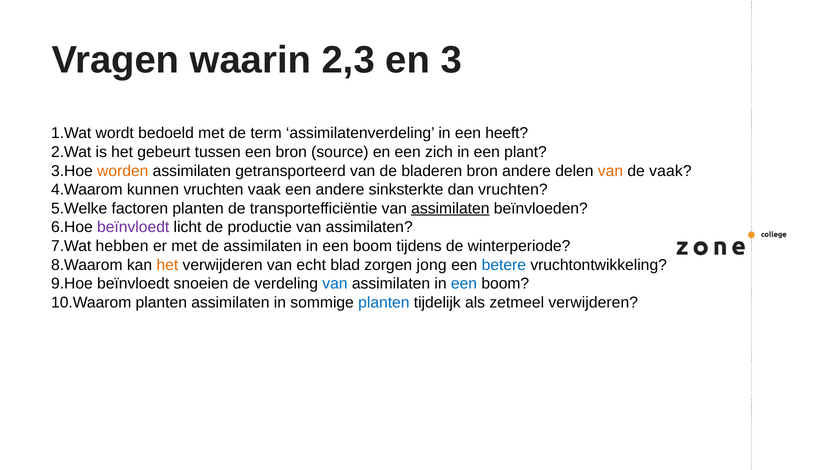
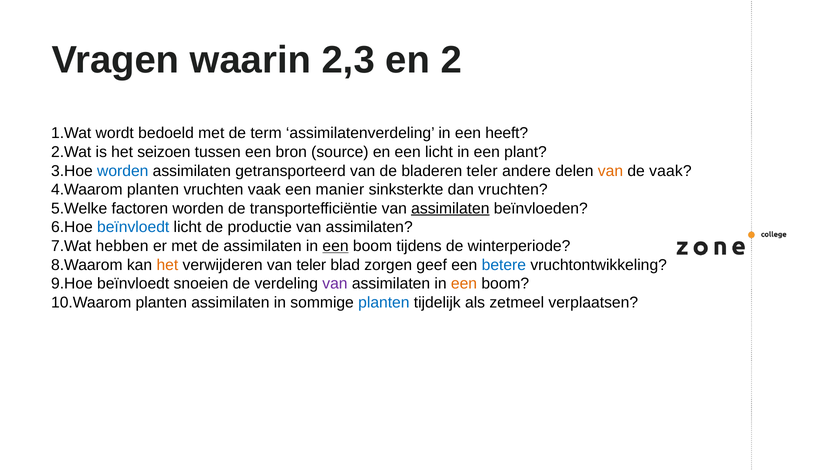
3: 3 -> 2
gebeurt: gebeurt -> seizoen
een zich: zich -> licht
worden at (123, 171) colour: orange -> blue
bladeren bron: bron -> teler
kunnen at (153, 190): kunnen -> planten
een andere: andere -> manier
factoren planten: planten -> worden
beïnvloedt at (133, 227) colour: purple -> blue
een at (336, 246) underline: none -> present
van echt: echt -> teler
jong: jong -> geef
van at (335, 283) colour: blue -> purple
een at (464, 283) colour: blue -> orange
zetmeel verwijderen: verwijderen -> verplaatsen
